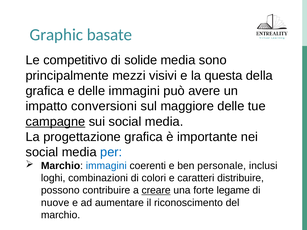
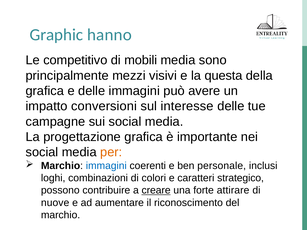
basate: basate -> hanno
solide: solide -> mobili
maggiore: maggiore -> interesse
campagne underline: present -> none
per colour: blue -> orange
distribuire: distribuire -> strategico
legame: legame -> attirare
